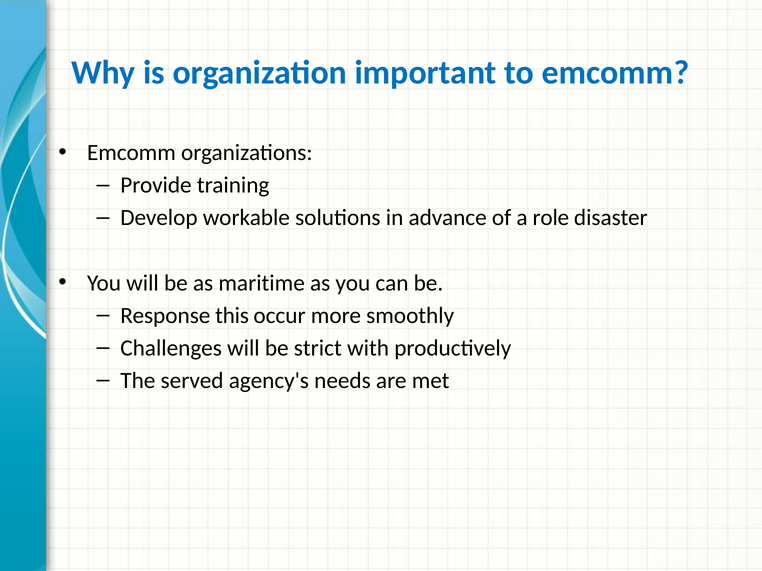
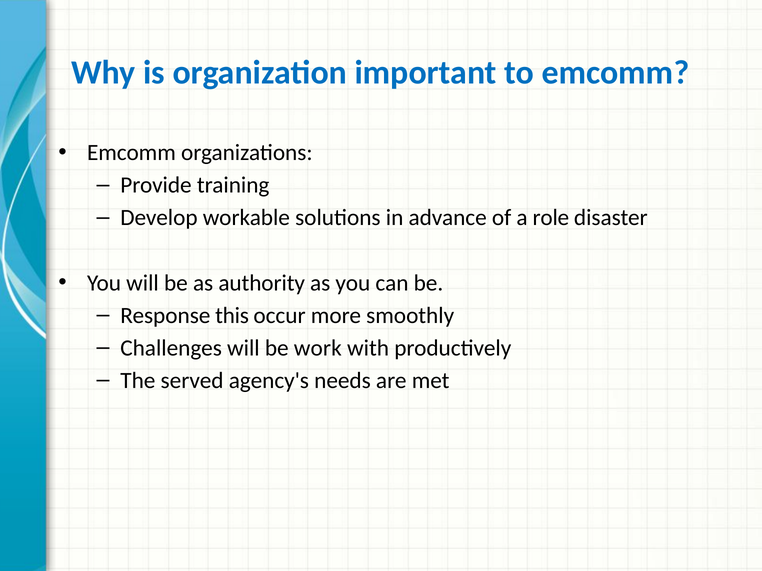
maritime: maritime -> authority
strict: strict -> work
